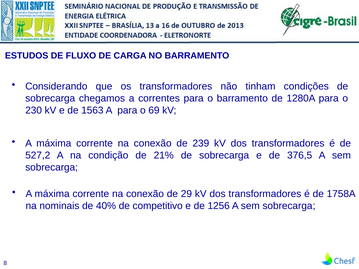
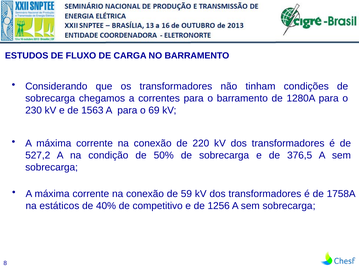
239: 239 -> 220
21%: 21% -> 50%
29: 29 -> 59
nominais: nominais -> estáticos
